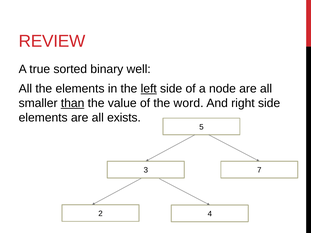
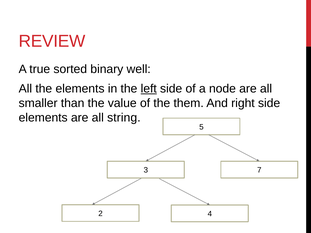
than underline: present -> none
word: word -> them
exists: exists -> string
